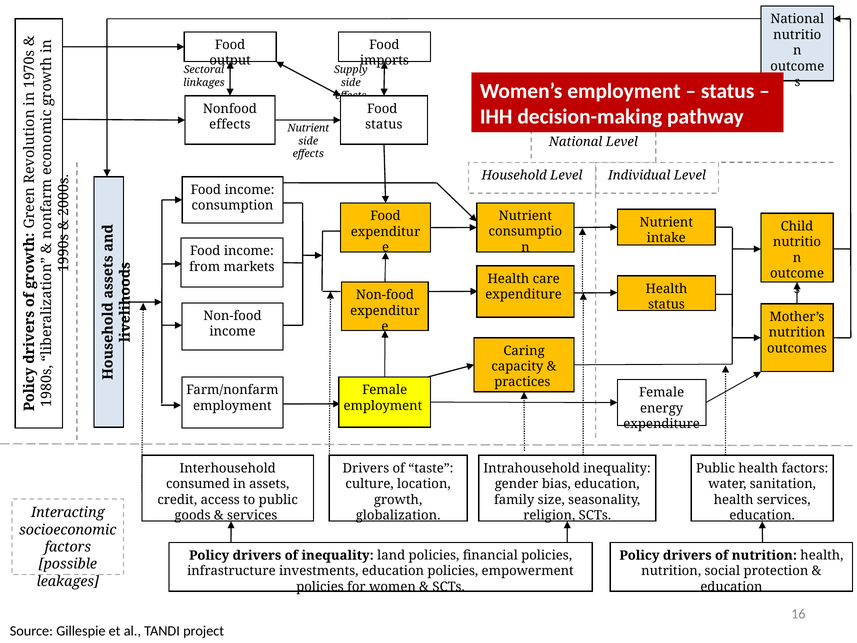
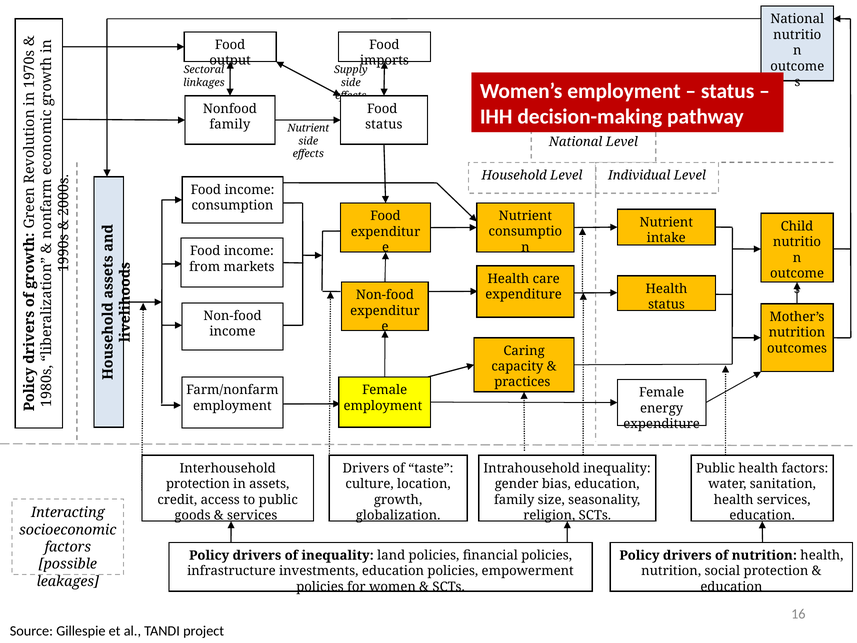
effects at (230, 124): effects -> family
consumed at (198, 484): consumed -> protection
